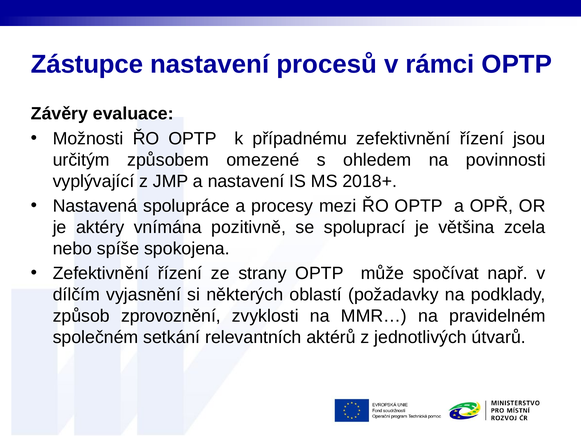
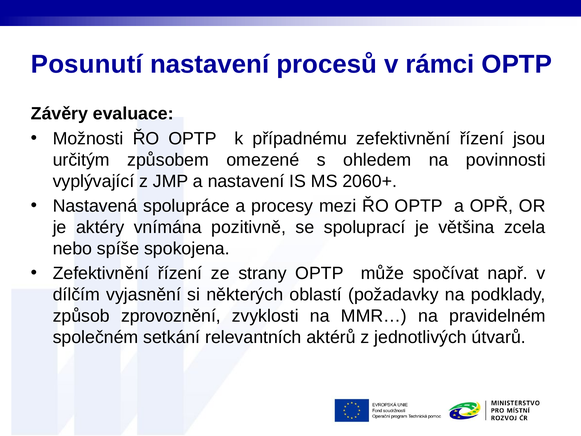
Zástupce: Zástupce -> Posunutí
2018+: 2018+ -> 2060+
